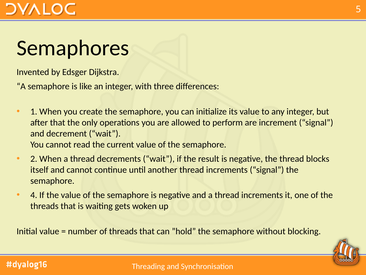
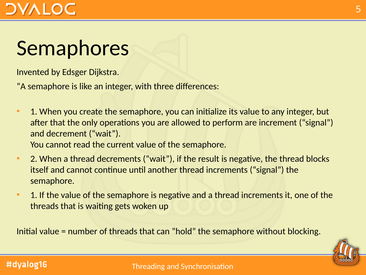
4 at (34, 195): 4 -> 1
